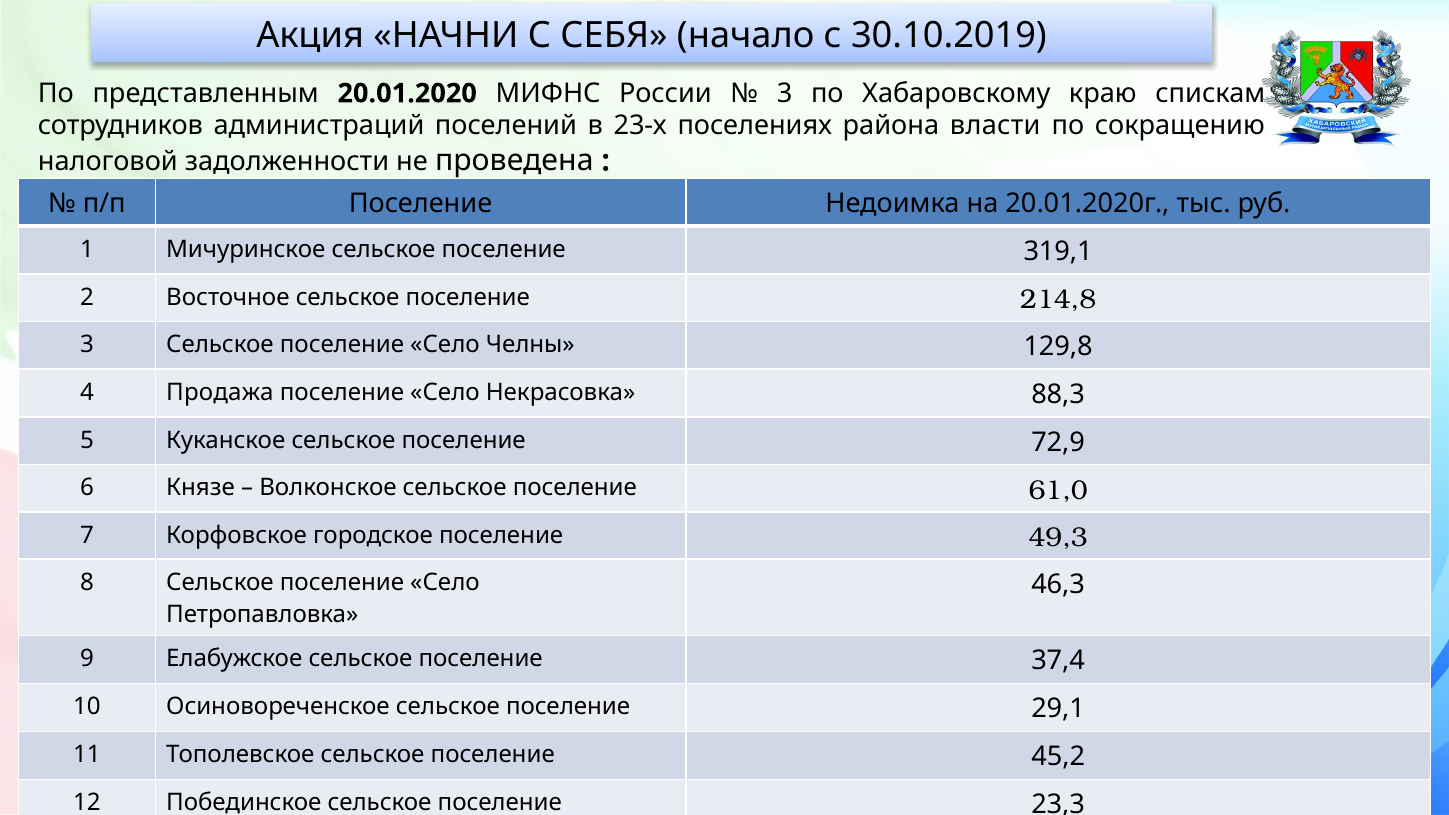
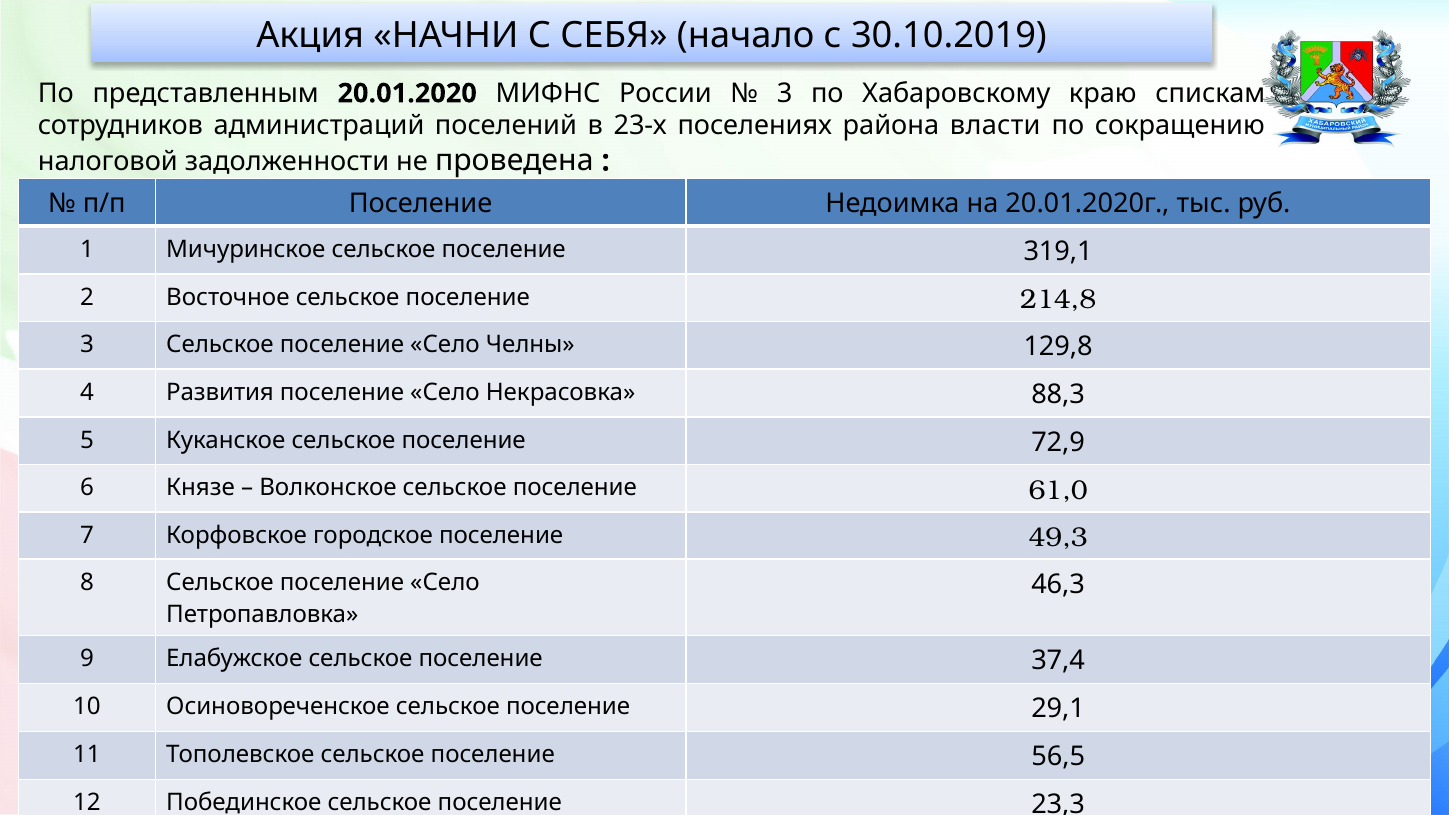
Продажа: Продажа -> Развития
45,2: 45,2 -> 56,5
